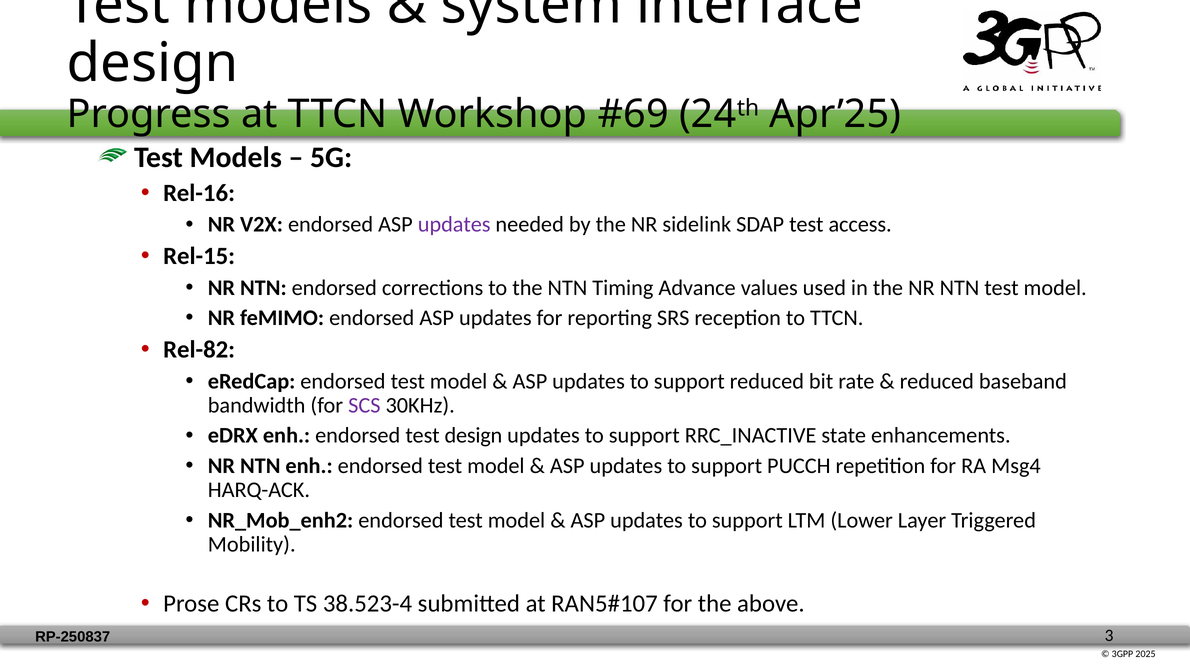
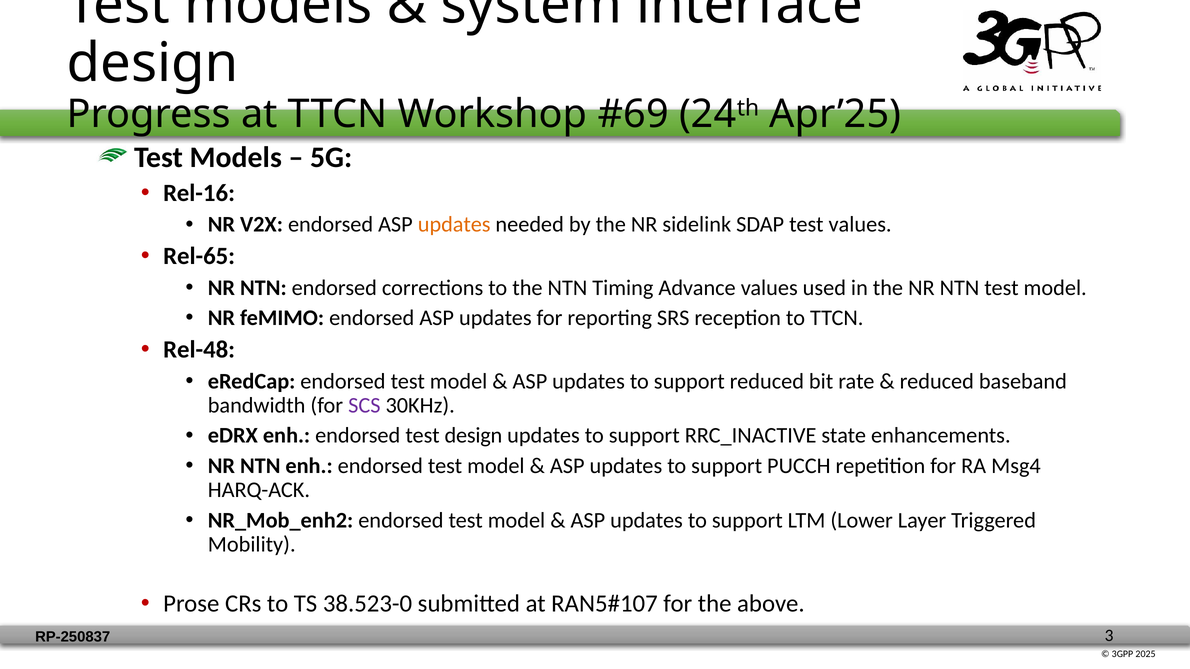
updates at (454, 225) colour: purple -> orange
test access: access -> values
Rel-15: Rel-15 -> Rel-65
Rel-82: Rel-82 -> Rel-48
38.523-4: 38.523-4 -> 38.523-0
